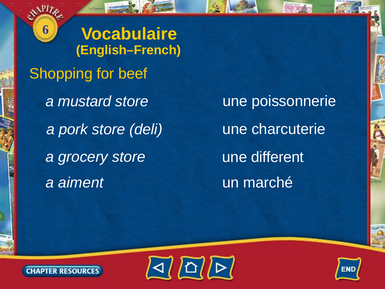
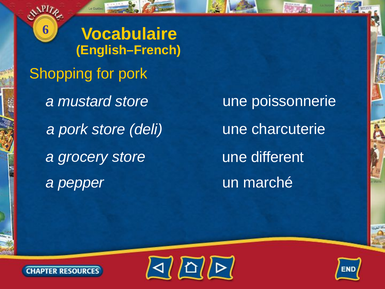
for beef: beef -> pork
aiment: aiment -> pepper
